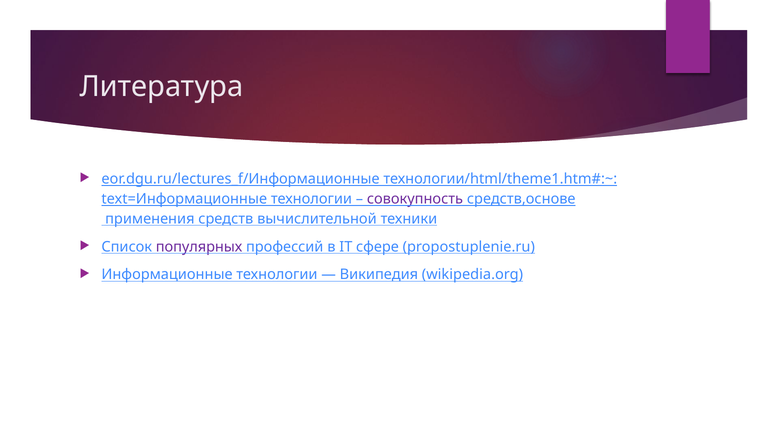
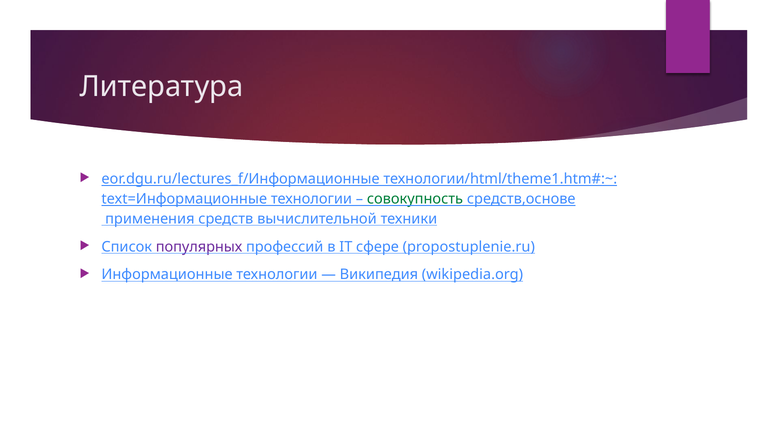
совокупность colour: purple -> green
